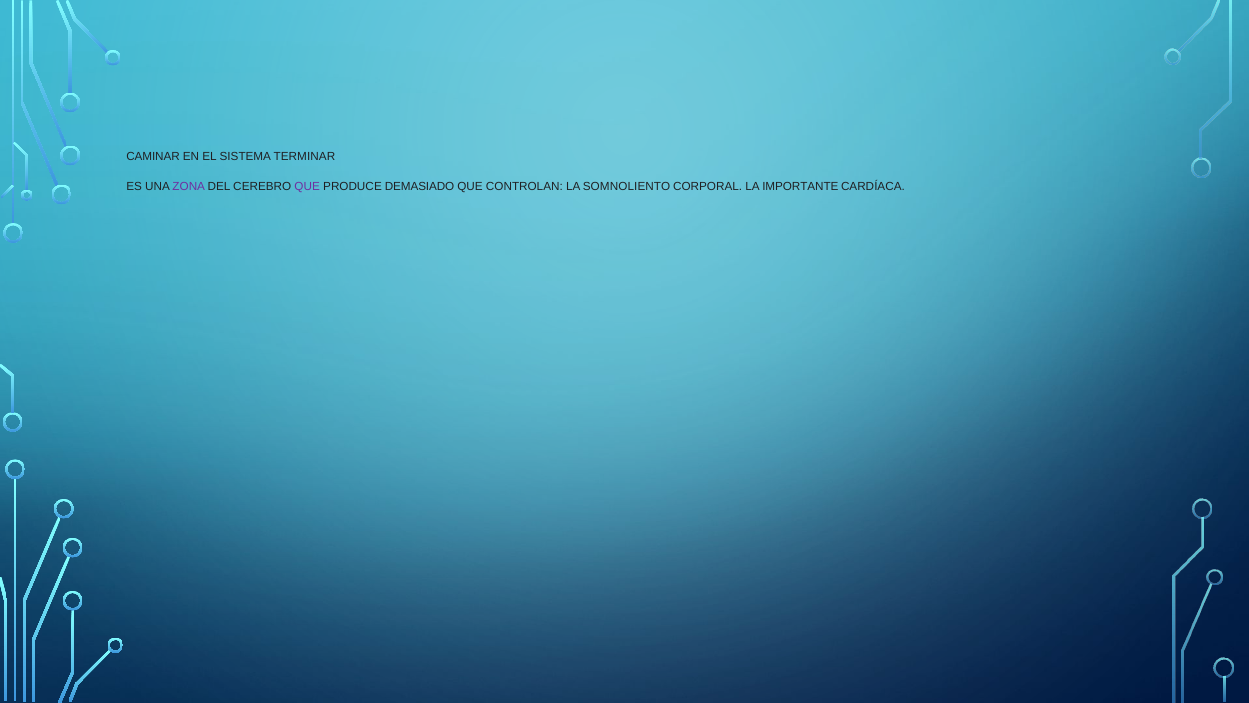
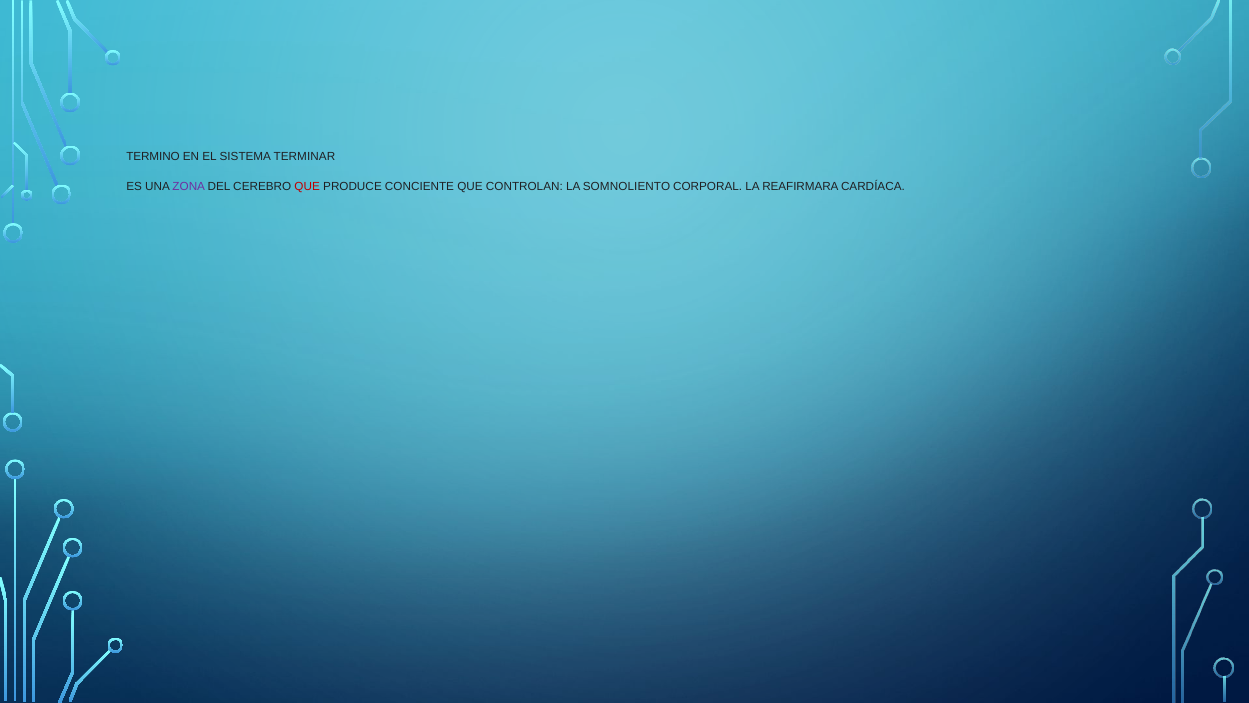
CAMINAR: CAMINAR -> TERMINO
QUE at (307, 187) colour: purple -> red
DEMASIADO: DEMASIADO -> CONCIENTE
IMPORTANTE: IMPORTANTE -> REAFIRMARA
